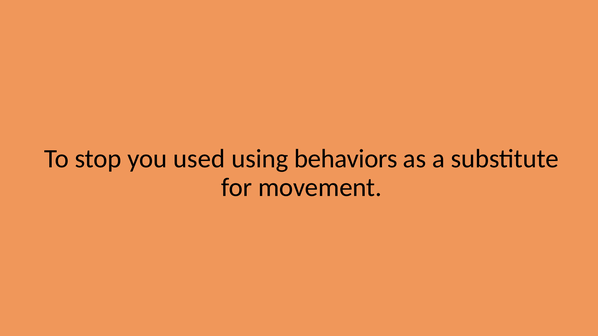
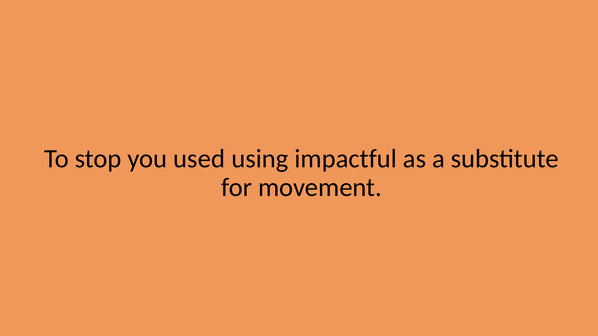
behaviors: behaviors -> impactful
